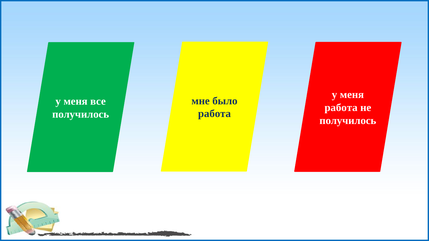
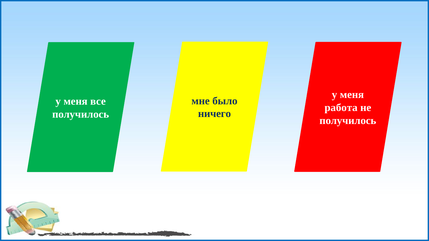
работа at (214, 114): работа -> ничего
